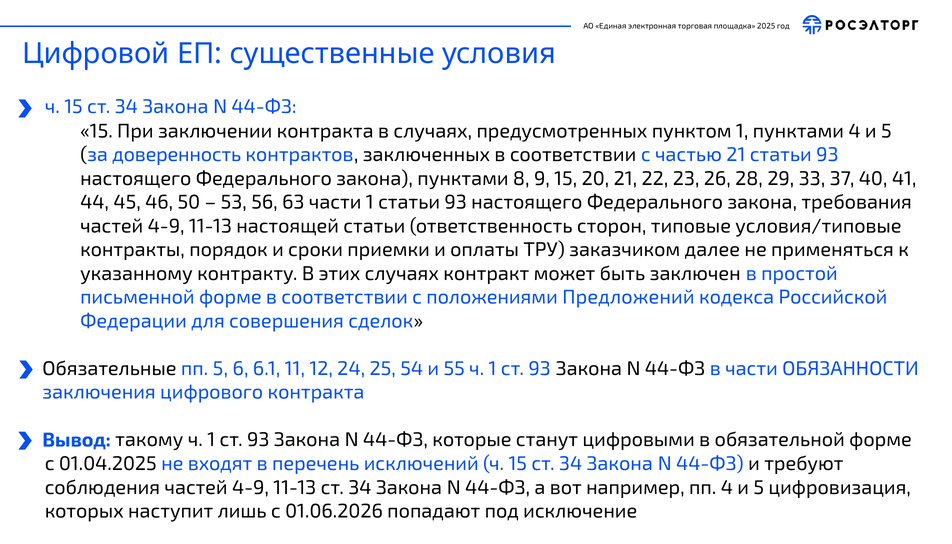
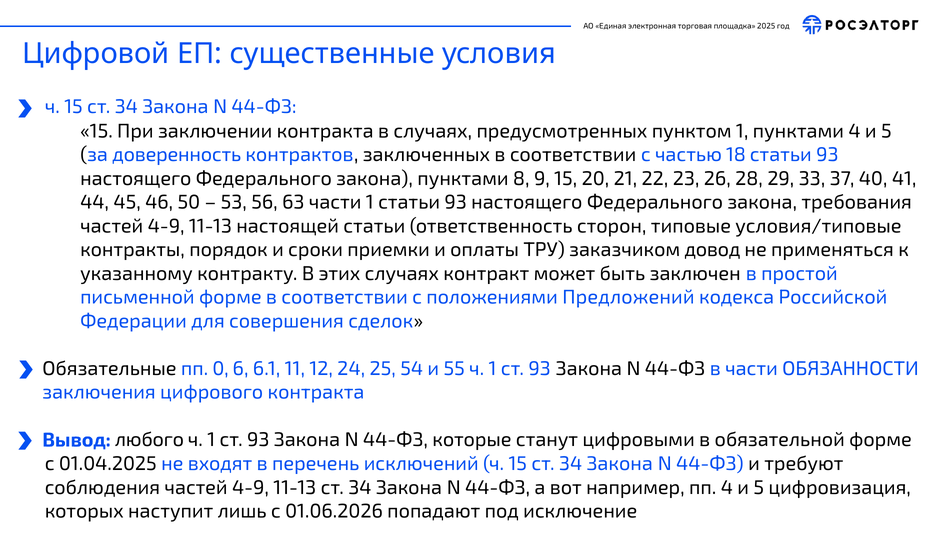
частью 21: 21 -> 18
далее: далее -> довод
пп 5: 5 -> 0
такому: такому -> любого
